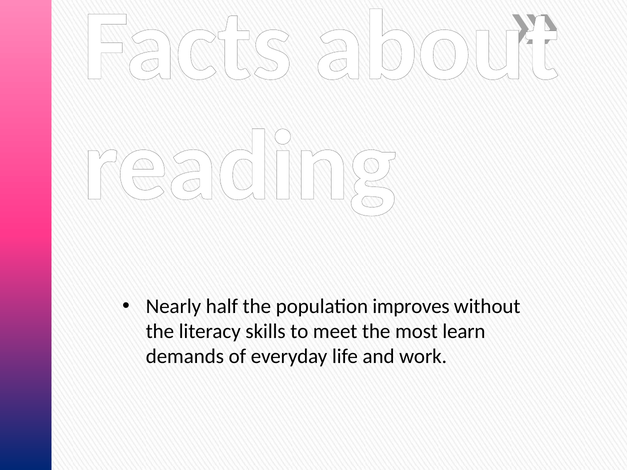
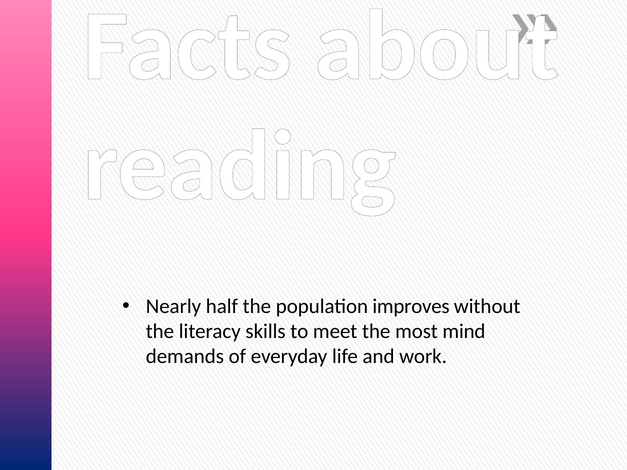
learn: learn -> mind
